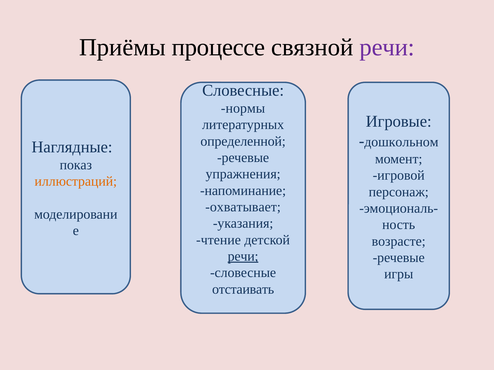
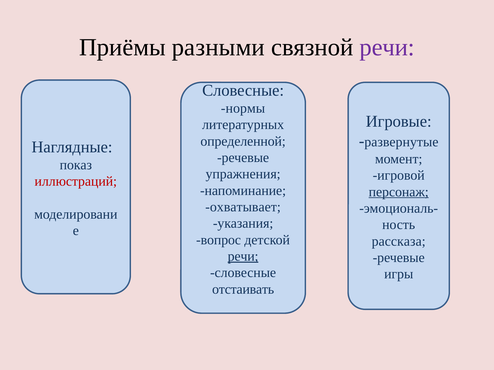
процессе: процессе -> разными
дошкольном: дошкольном -> развернутые
иллюстраций colour: orange -> red
персонаж underline: none -> present
чтение: чтение -> вопрос
возрасте: возрасте -> рассказа
